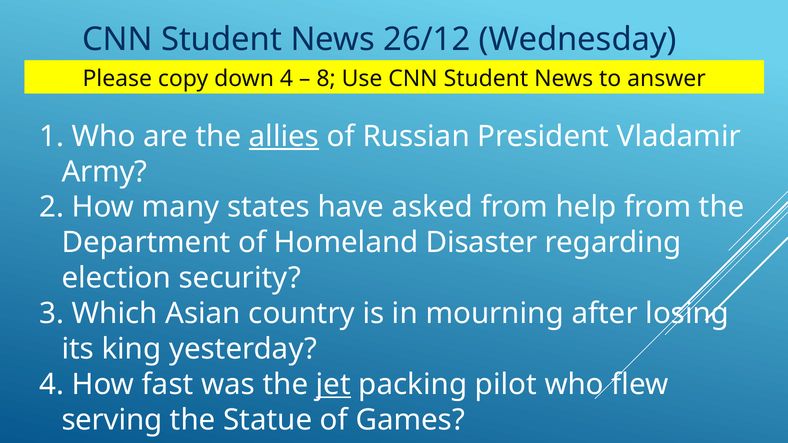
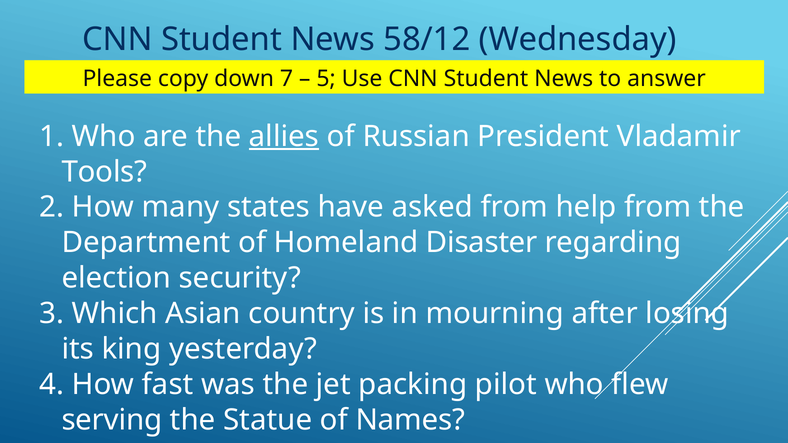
26/12: 26/12 -> 58/12
down 4: 4 -> 7
8: 8 -> 5
Army: Army -> Tools
jet underline: present -> none
Games: Games -> Names
